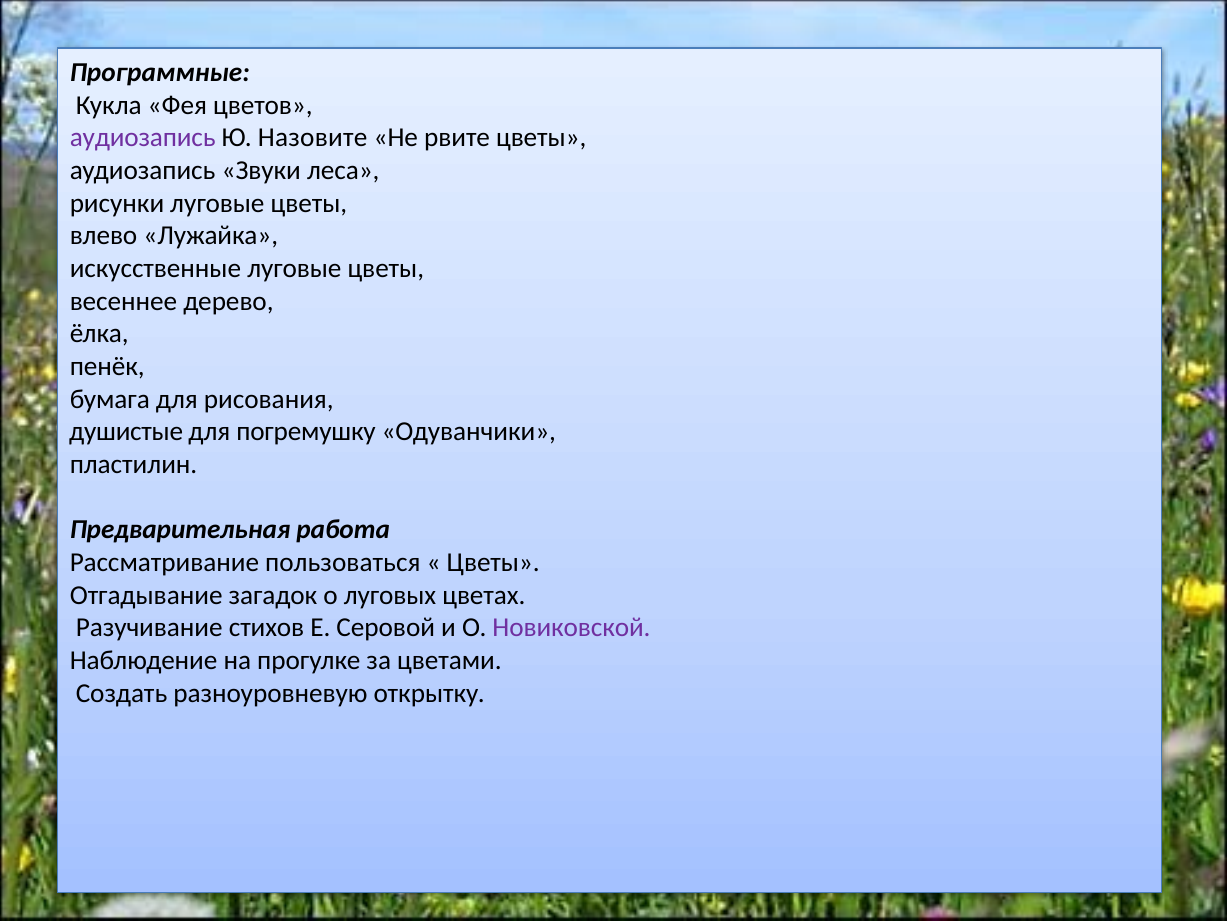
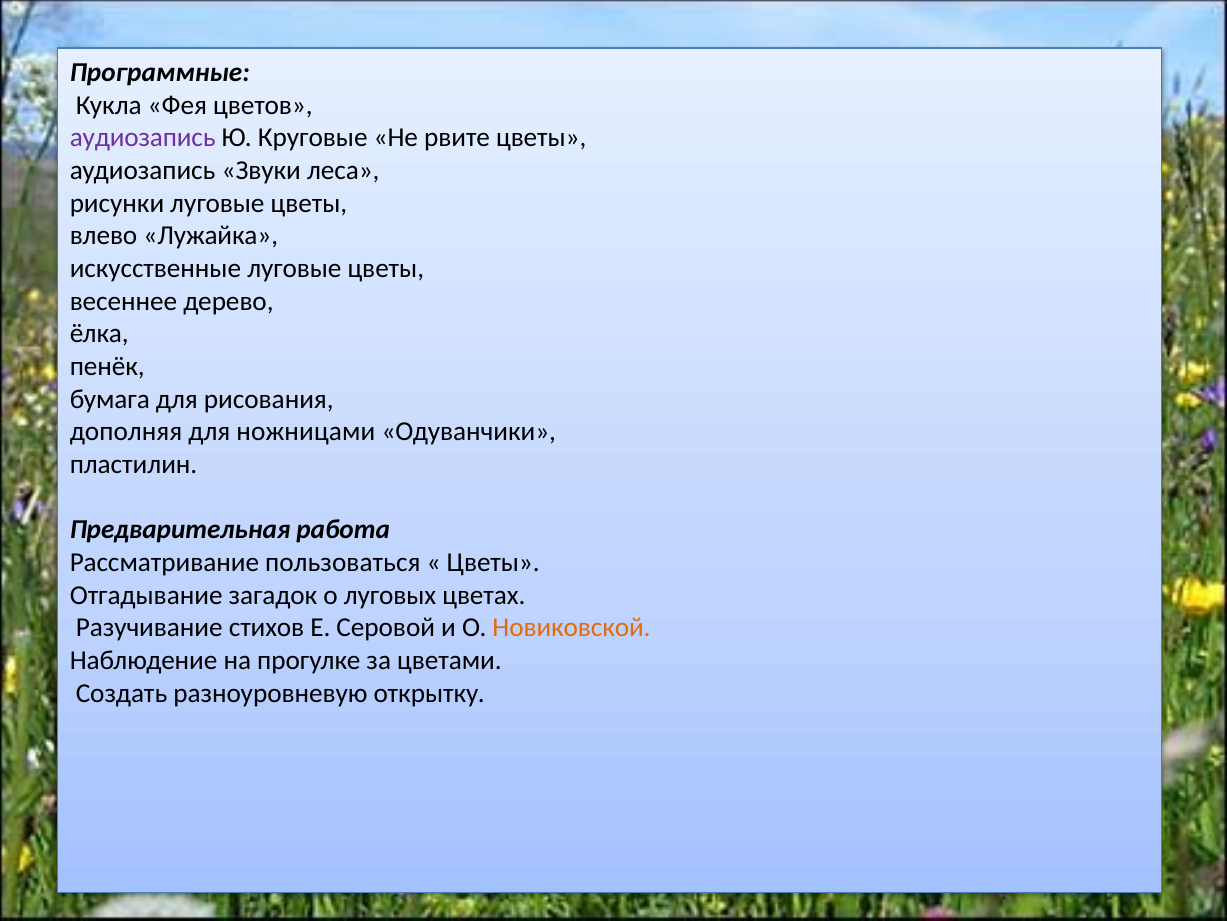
Назовите: Назовите -> Круговые
душистые: душистые -> дополняя
погремушку: погремушку -> ножницами
Новиковской colour: purple -> orange
